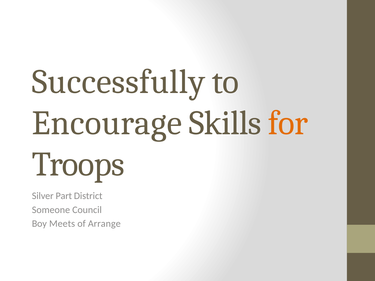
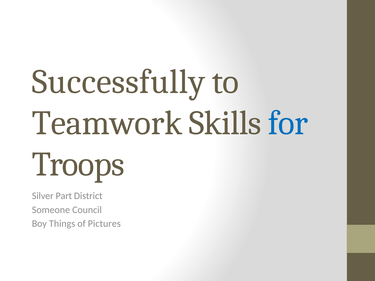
Encourage: Encourage -> Teamwork
for colour: orange -> blue
Meets: Meets -> Things
Arrange: Arrange -> Pictures
